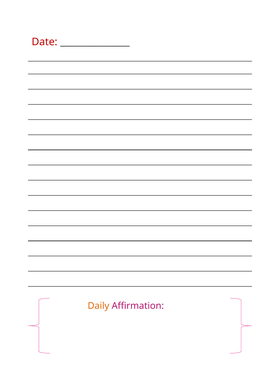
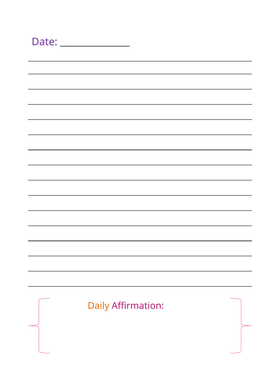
Date colour: red -> purple
